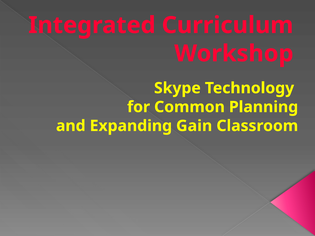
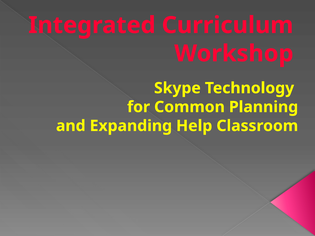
Gain: Gain -> Help
